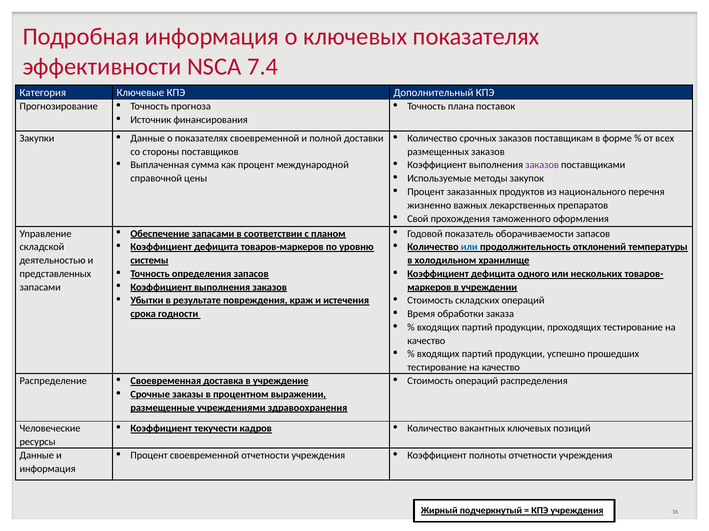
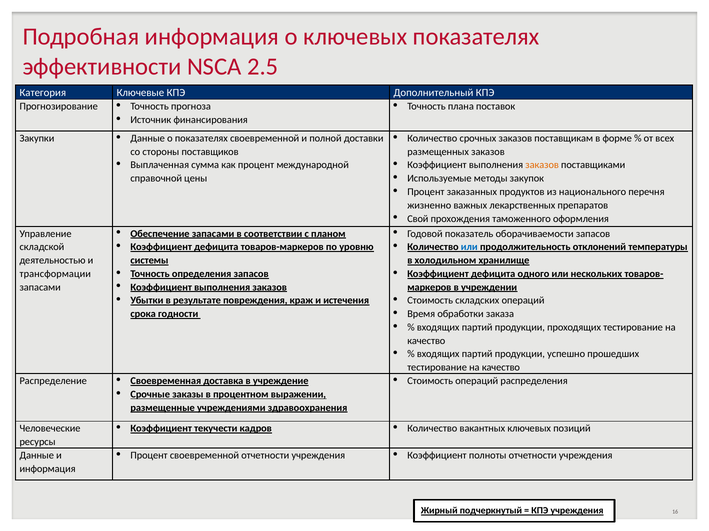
7.4: 7.4 -> 2.5
заказов at (542, 165) colour: purple -> orange
представленных: представленных -> трансформации
